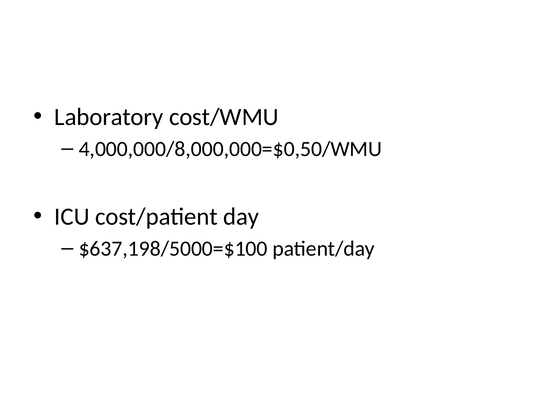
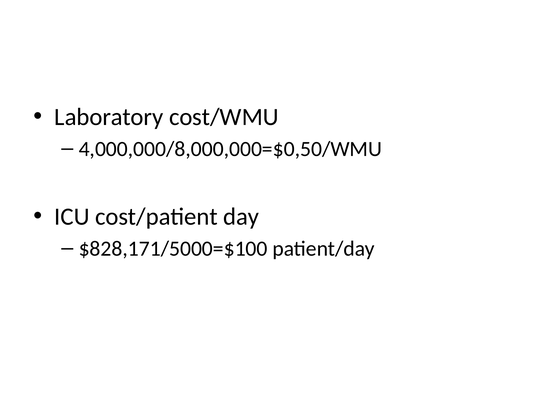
$637,198/5000=$100: $637,198/5000=$100 -> $828,171/5000=$100
